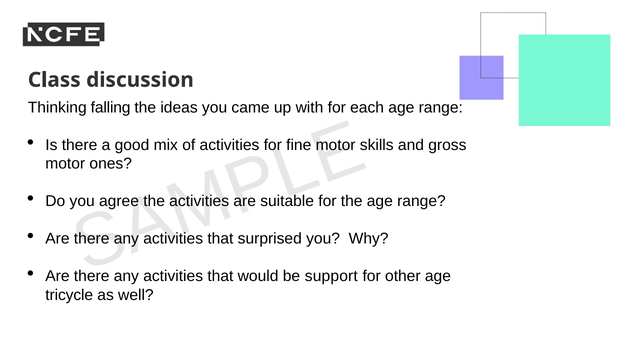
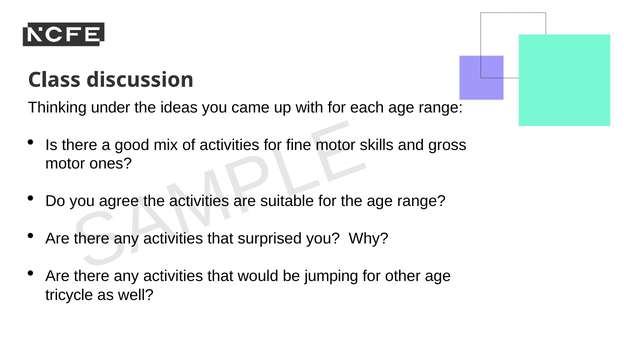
falling: falling -> under
support: support -> jumping
